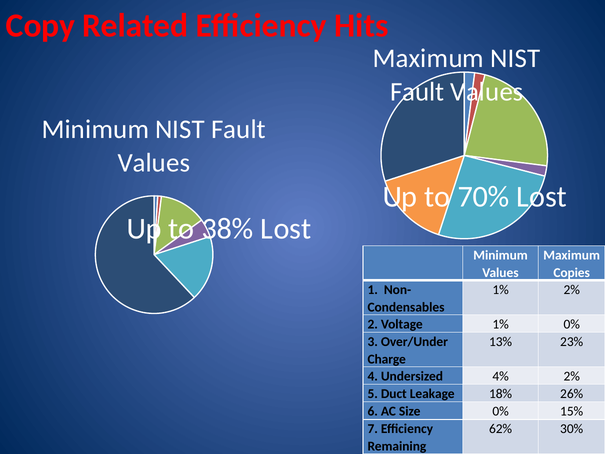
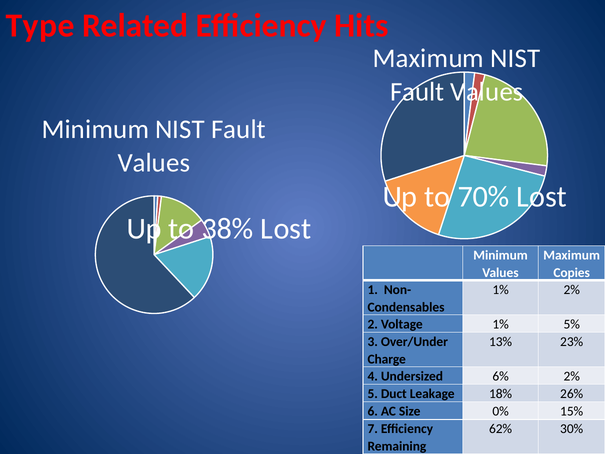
Copy: Copy -> Type
1% 0%: 0% -> 5%
4%: 4% -> 6%
